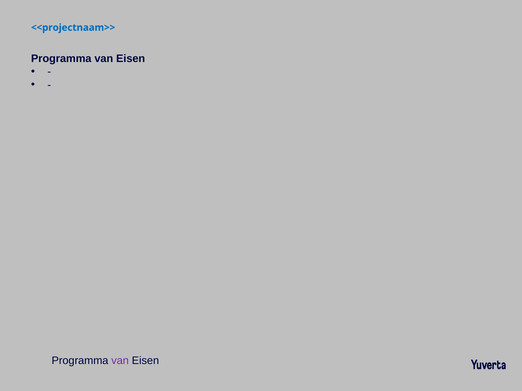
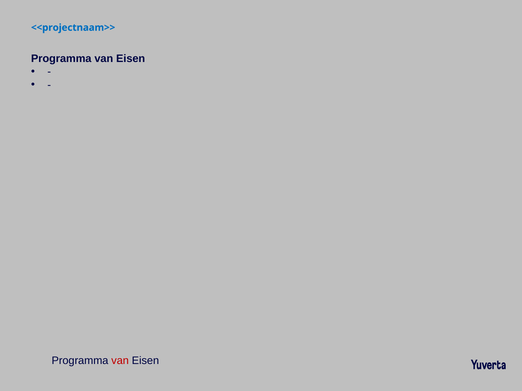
van at (120, 361) colour: purple -> red
